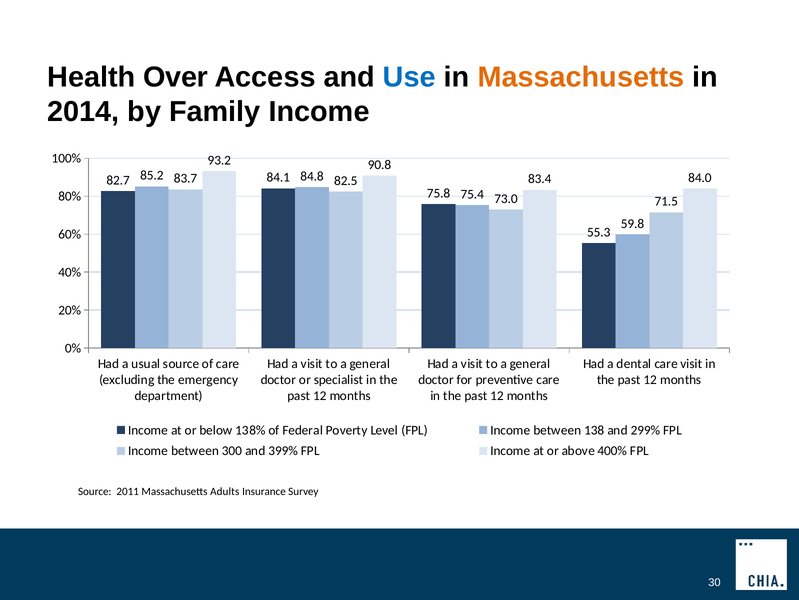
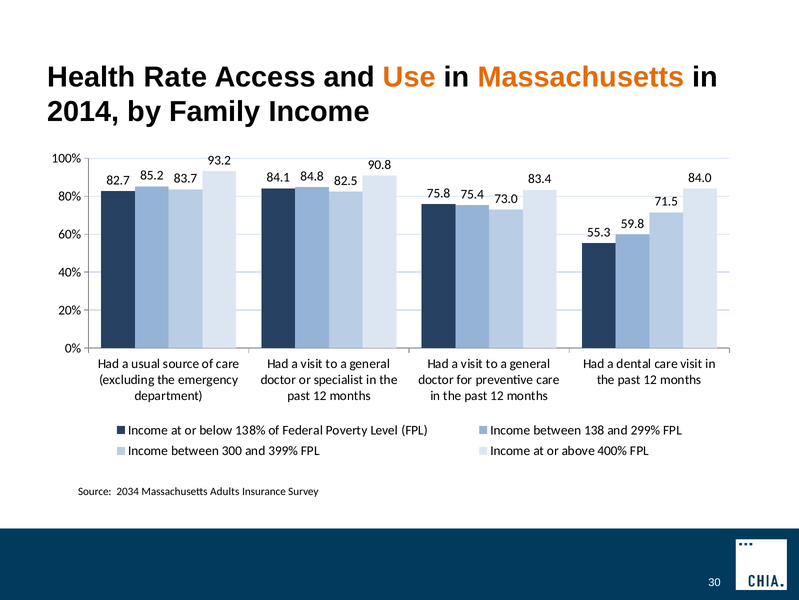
Over: Over -> Rate
Use colour: blue -> orange
2011: 2011 -> 2034
